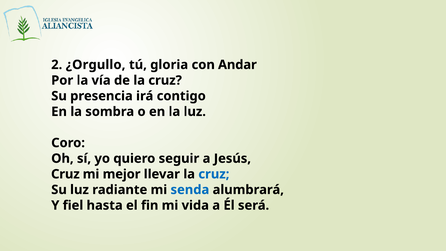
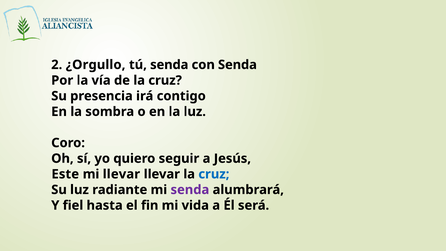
tú gloria: gloria -> senda
con Andar: Andar -> Senda
Cruz at (65, 174): Cruz -> Este
mi mejor: mejor -> llevar
senda at (190, 190) colour: blue -> purple
